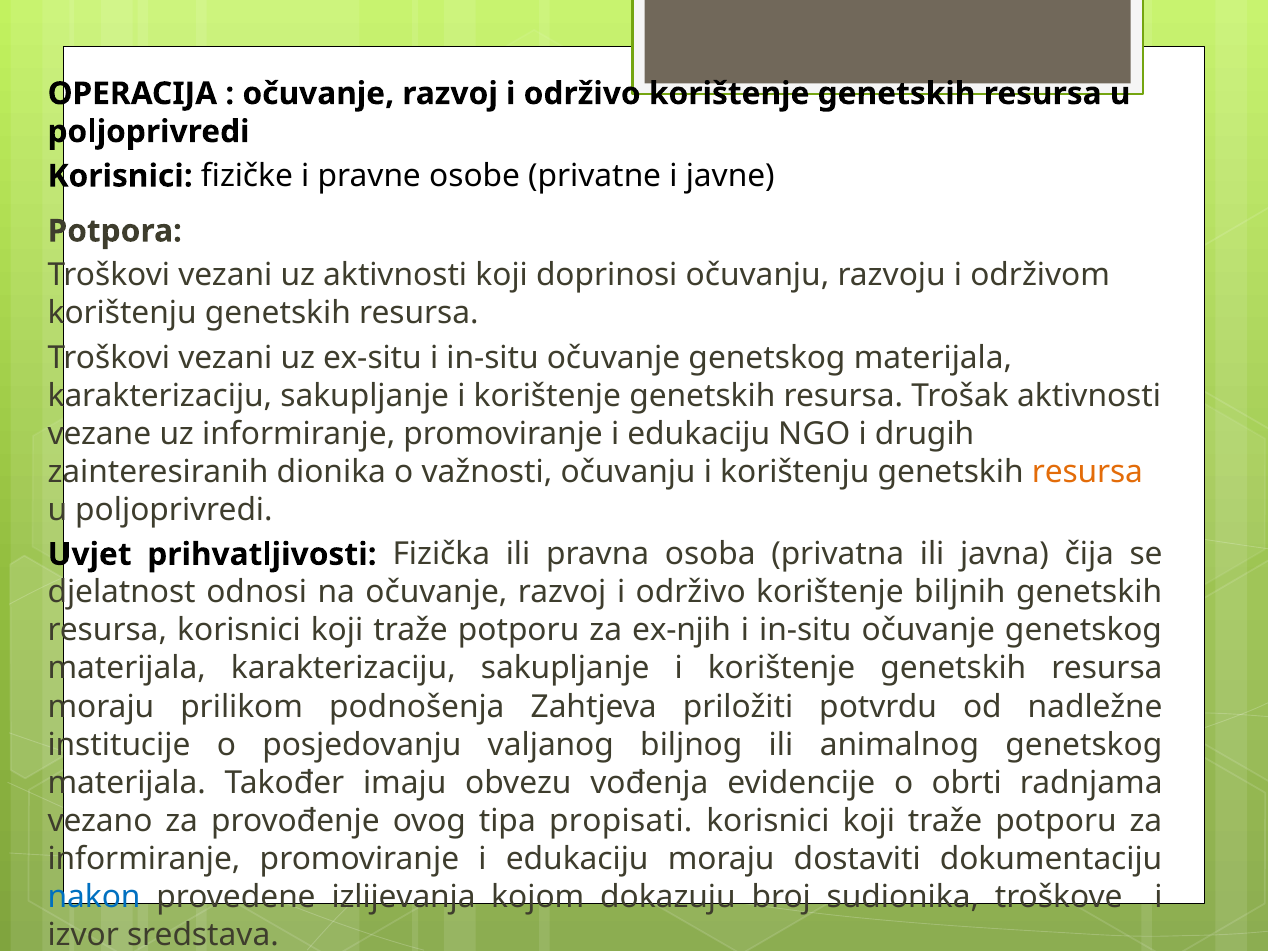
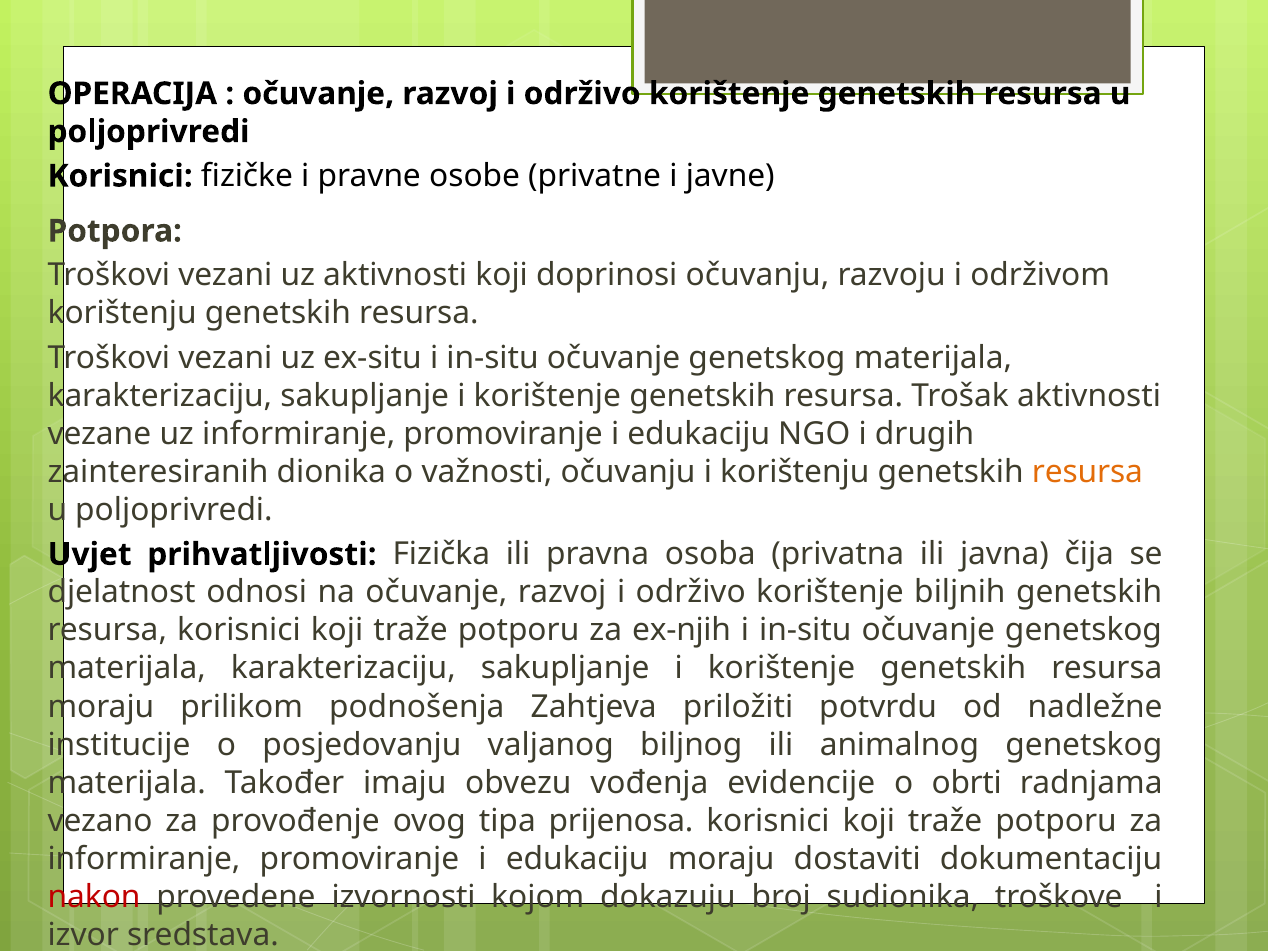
propisati: propisati -> prijenosa
nakon colour: blue -> red
izlijevanja: izlijevanja -> izvornosti
